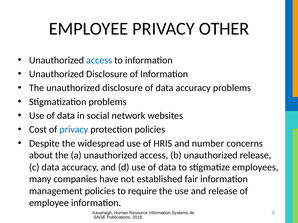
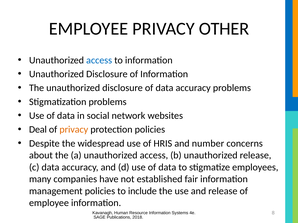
Cost: Cost -> Deal
privacy at (74, 130) colour: blue -> orange
require: require -> include
